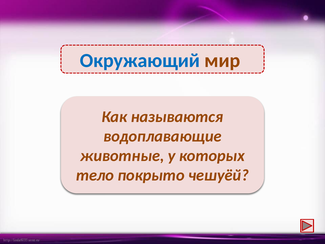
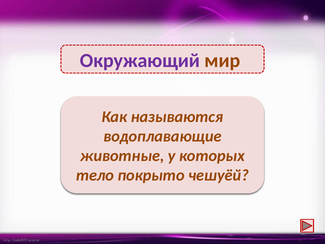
Окружающий colour: blue -> purple
